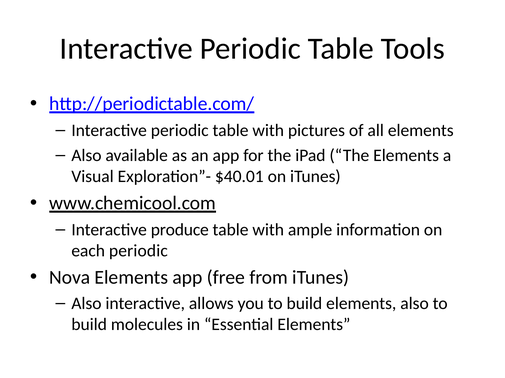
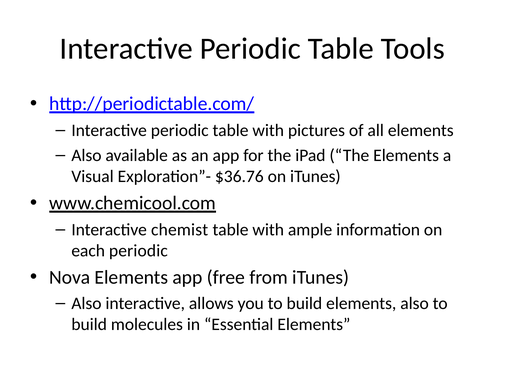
$40.01: $40.01 -> $36.76
produce: produce -> chemist
